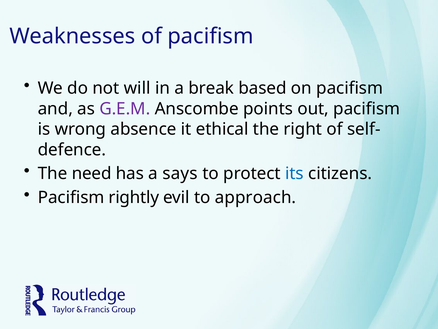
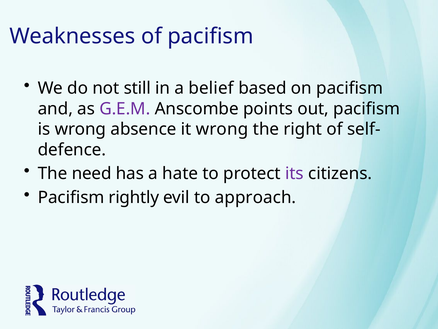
will: will -> still
break: break -> belief
it ethical: ethical -> wrong
says: says -> hate
its colour: blue -> purple
